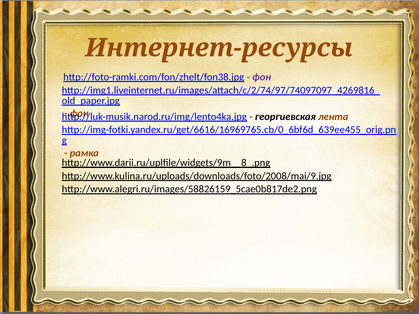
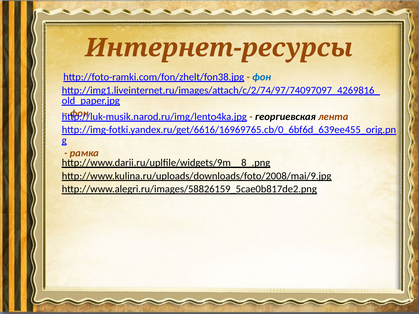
фон at (262, 77) colour: purple -> blue
